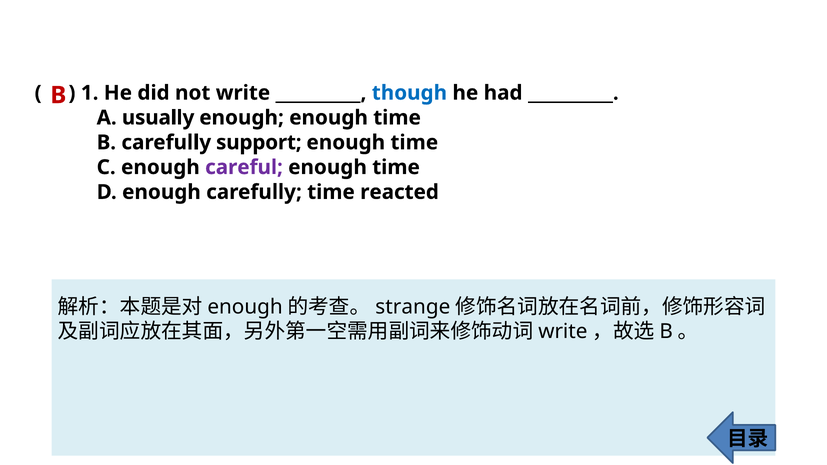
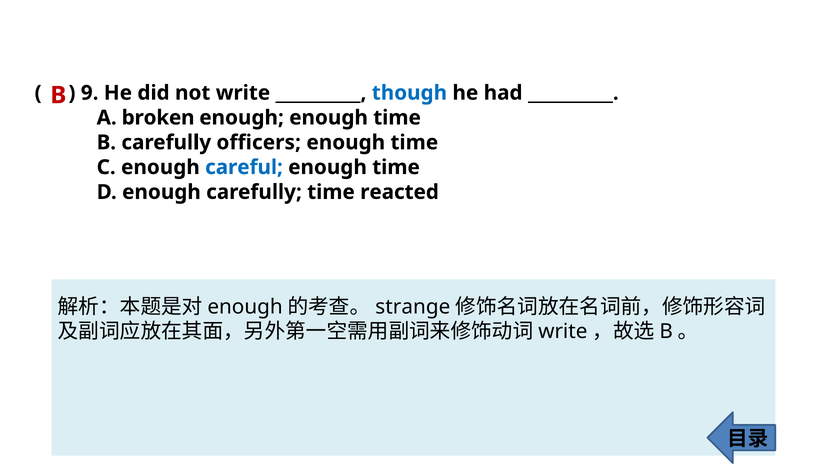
1: 1 -> 9
usually: usually -> broken
support: support -> officers
careful colour: purple -> blue
